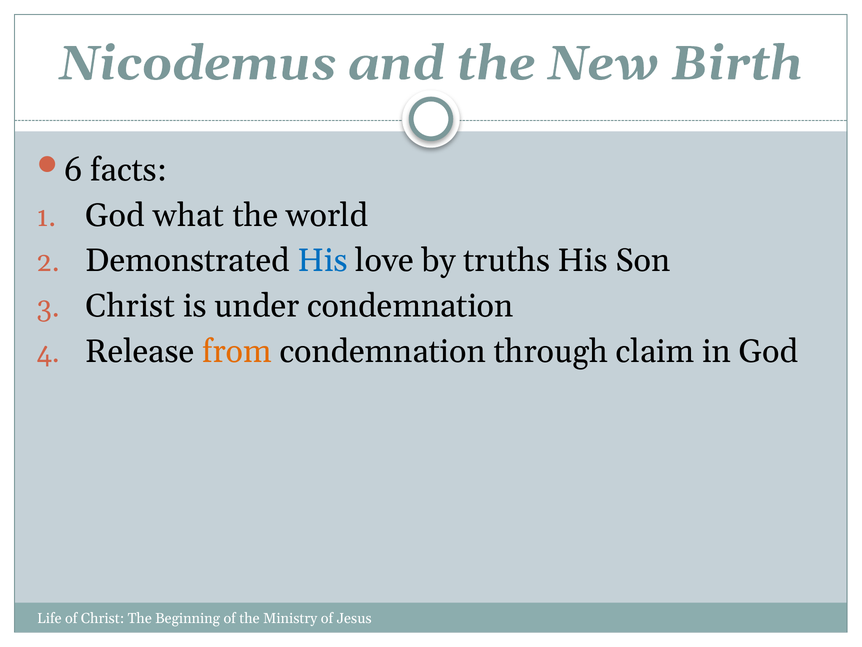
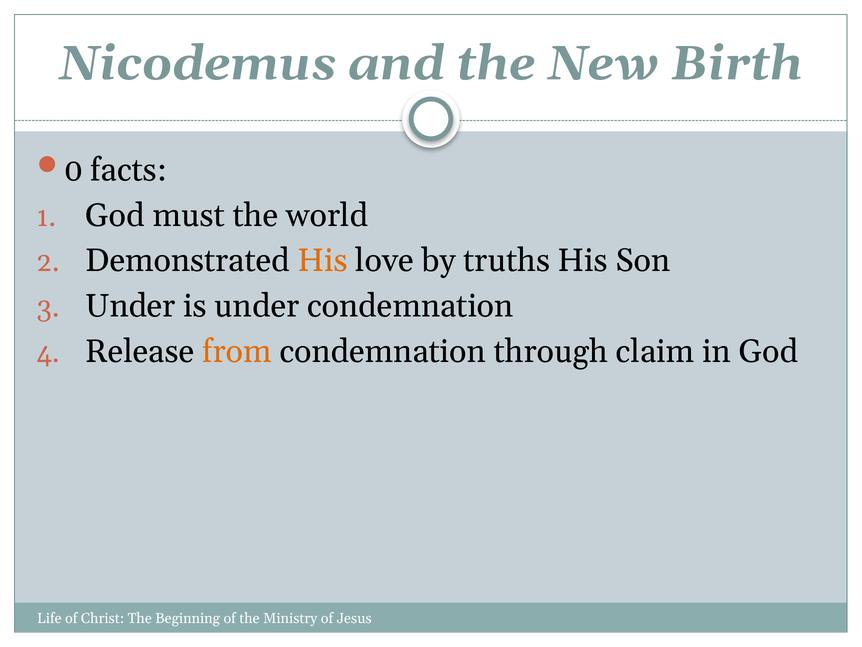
6: 6 -> 0
what: what -> must
His at (323, 260) colour: blue -> orange
Christ at (130, 306): Christ -> Under
